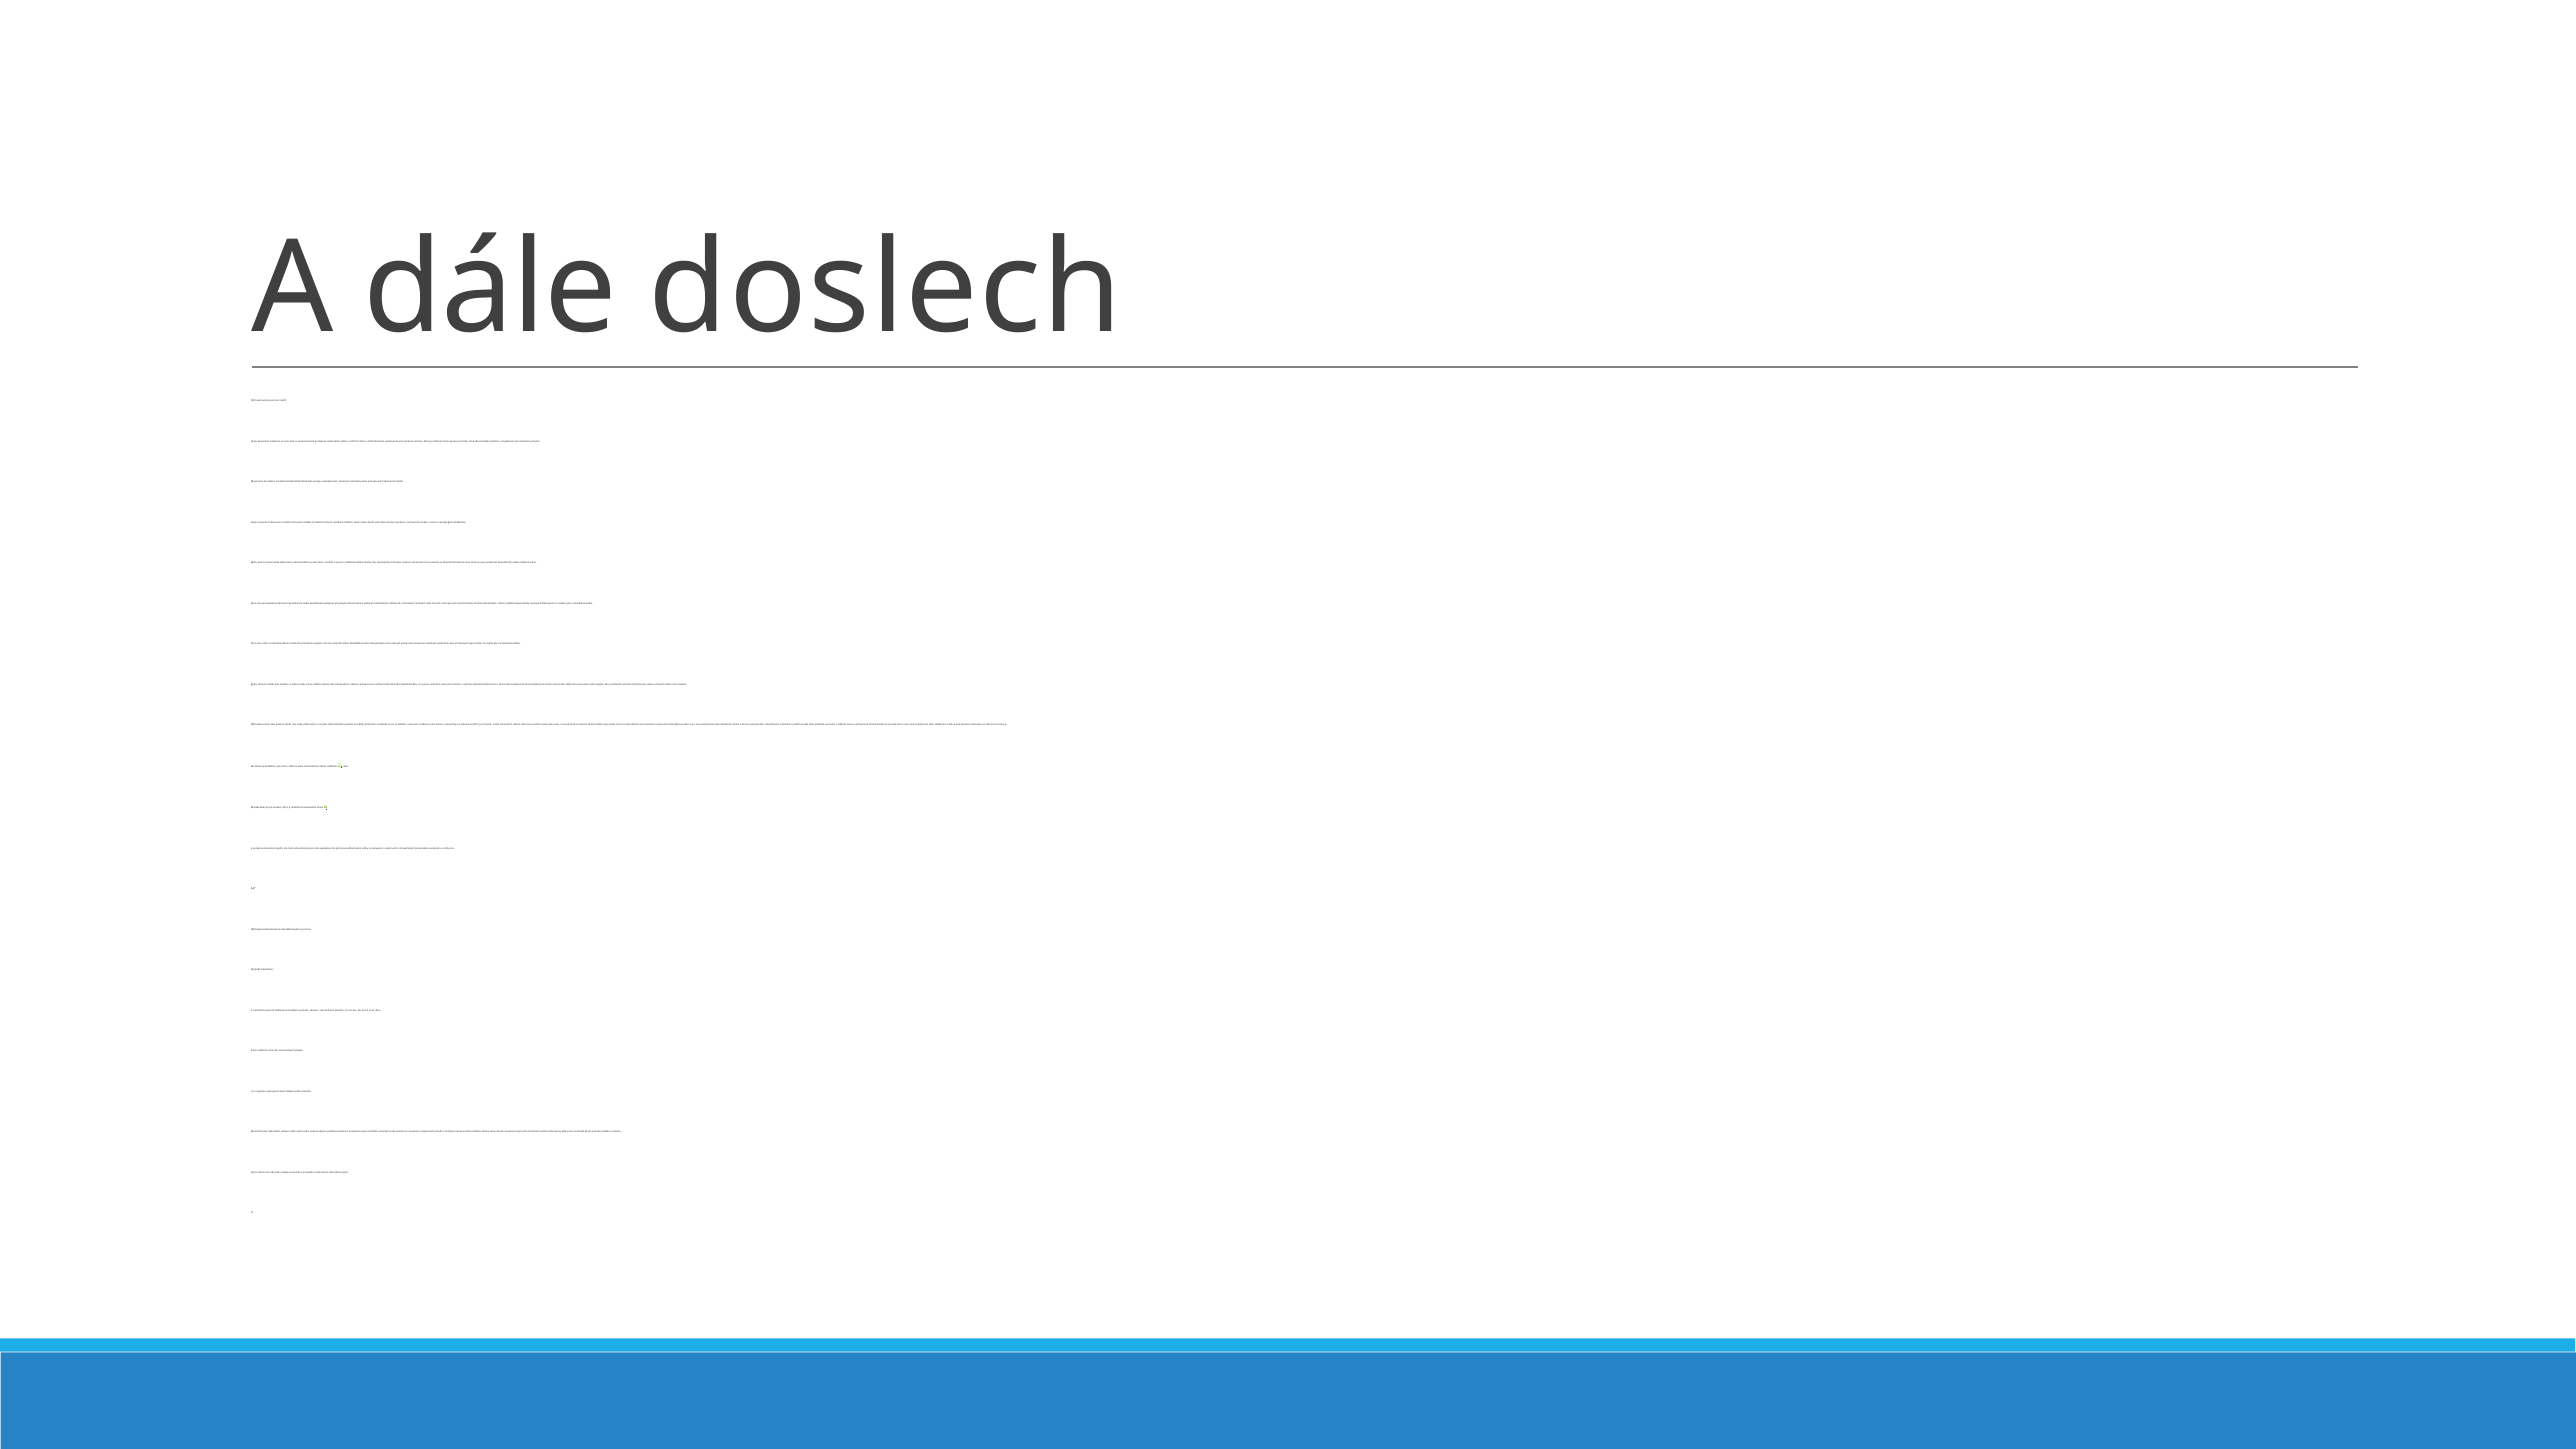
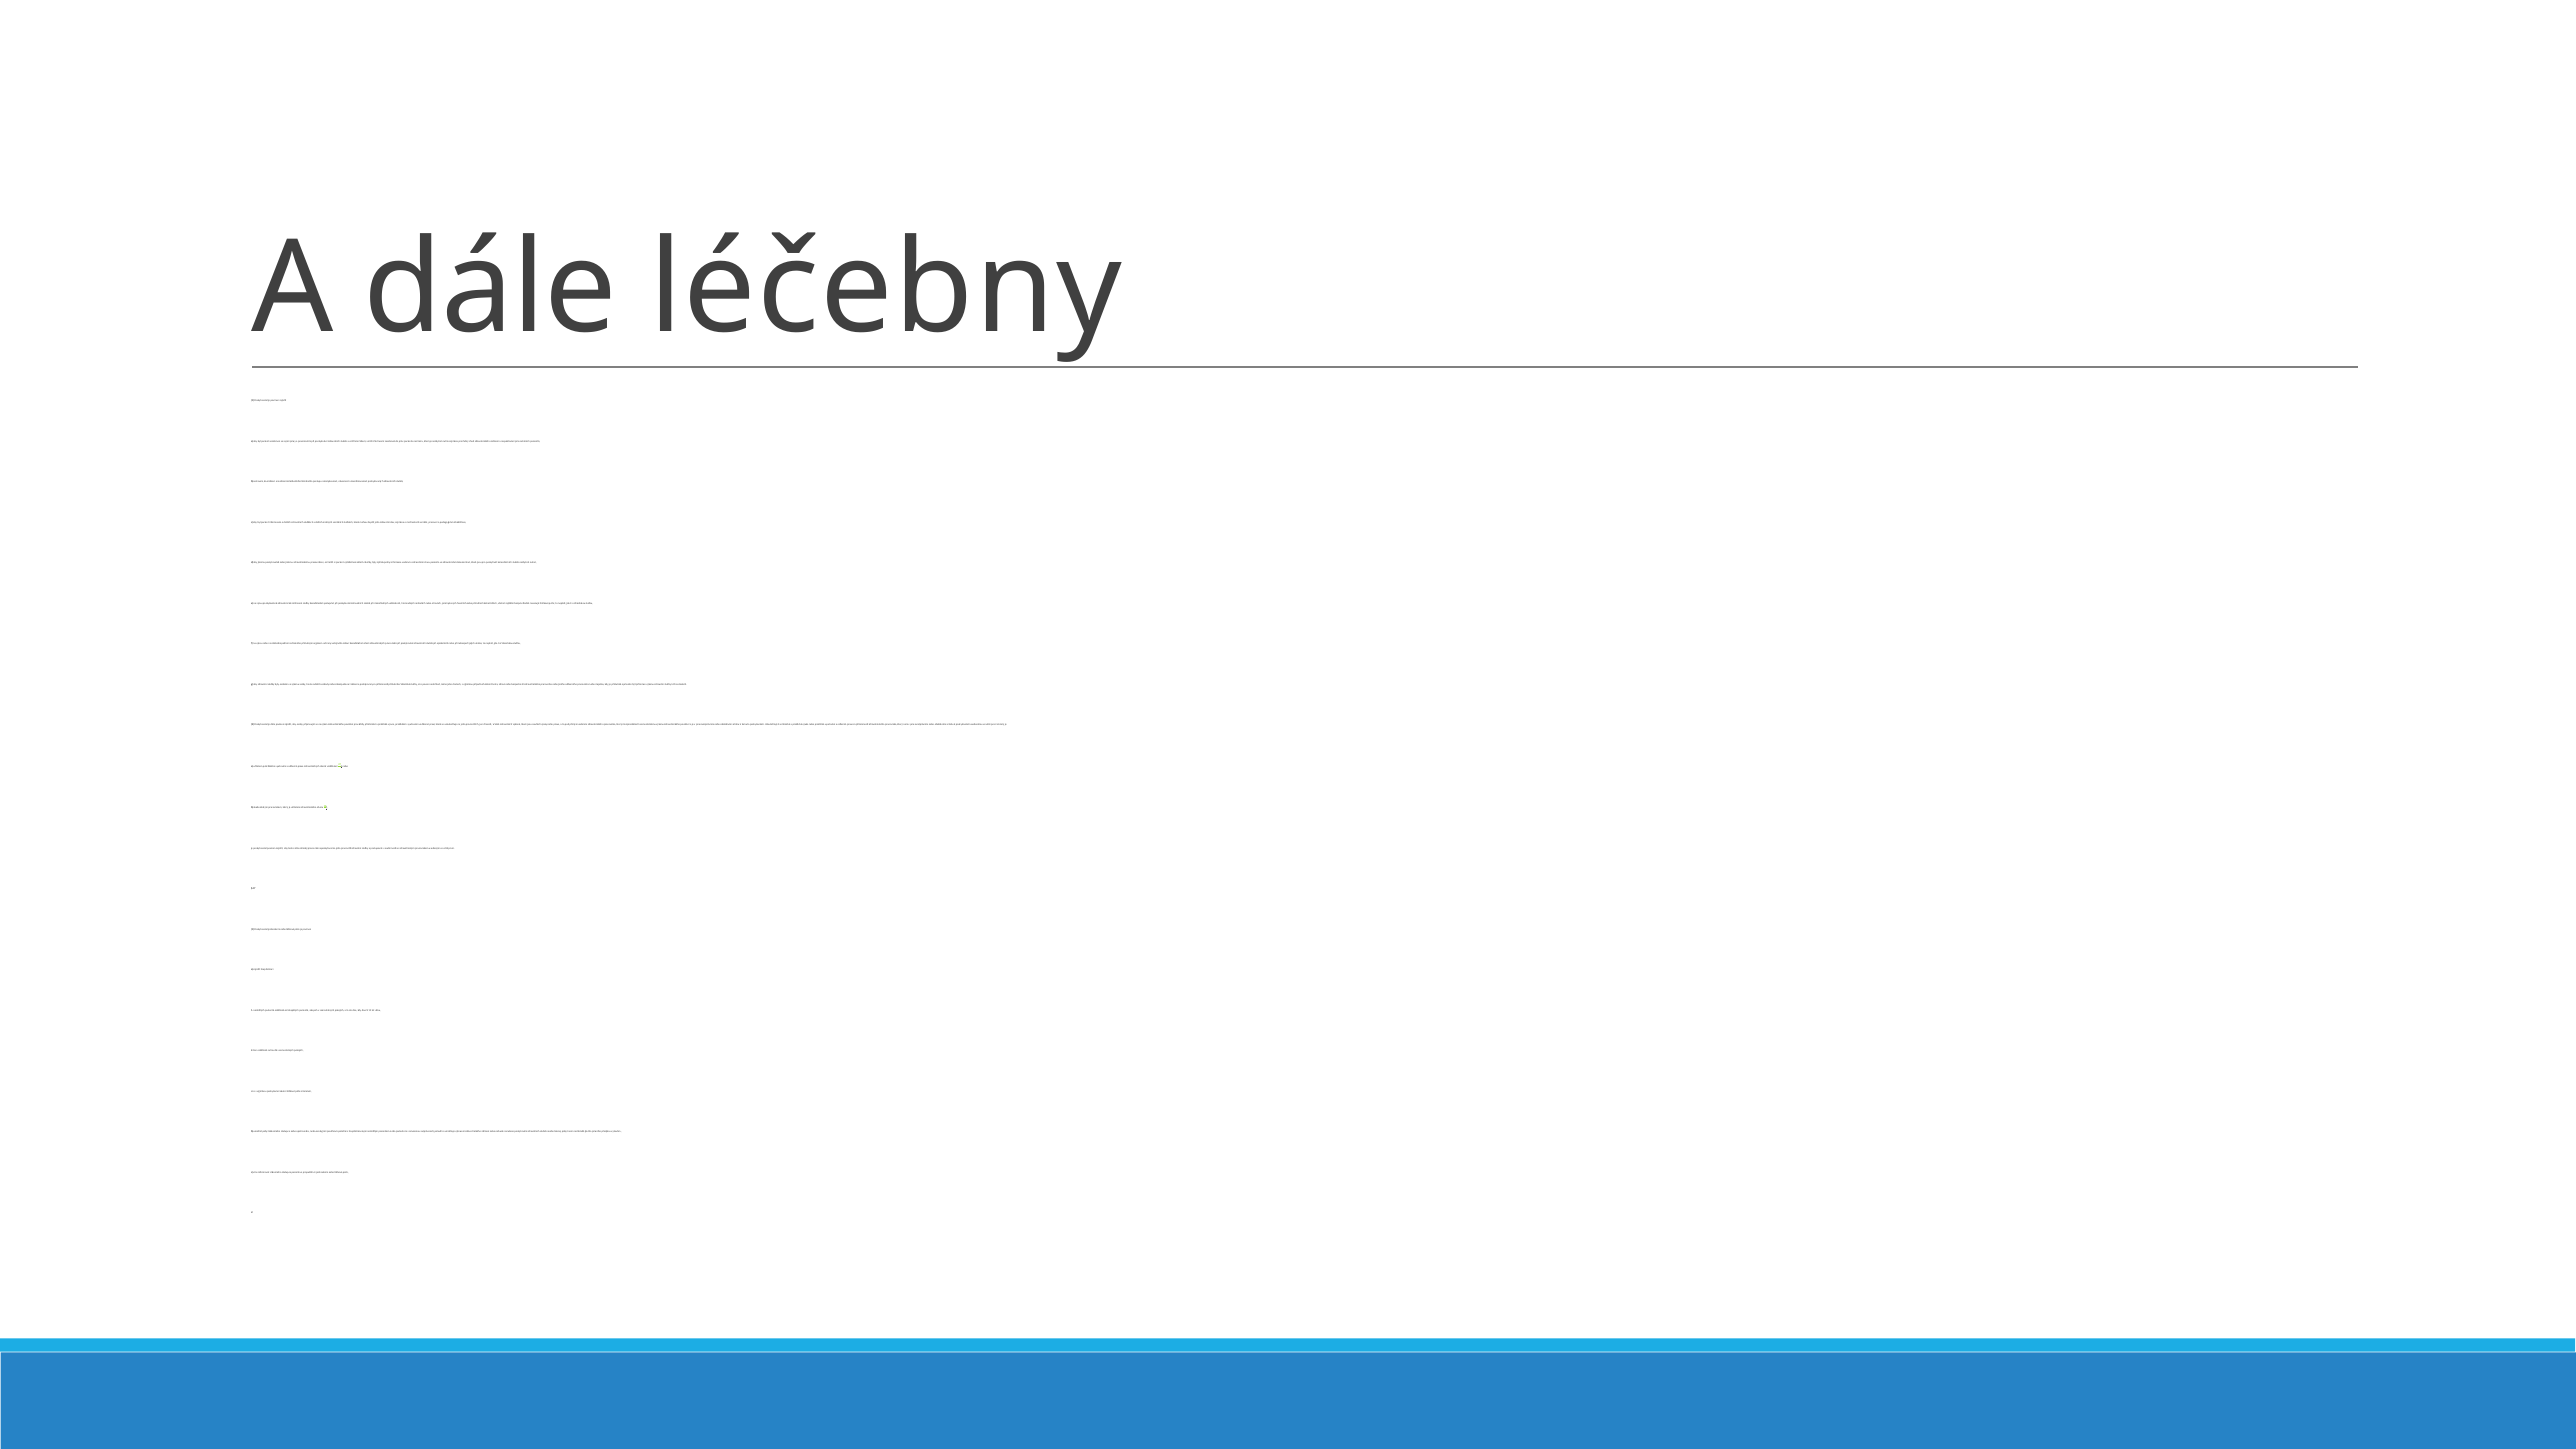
dále doslech: doslech -> léčebny
